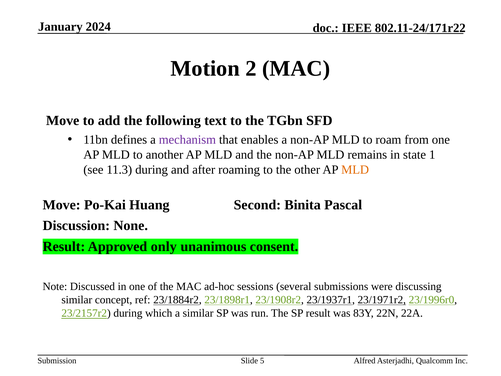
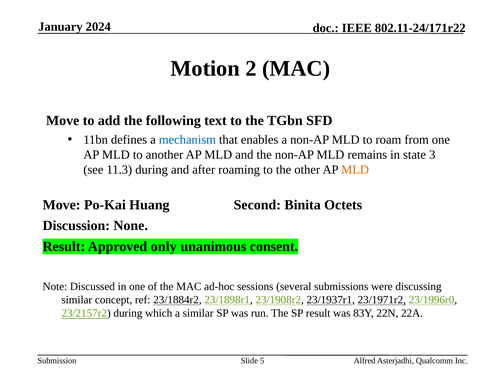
mechanism colour: purple -> blue
1: 1 -> 3
Pascal: Pascal -> Octets
